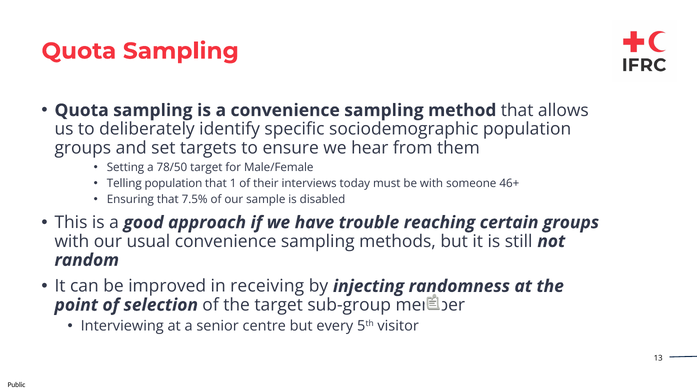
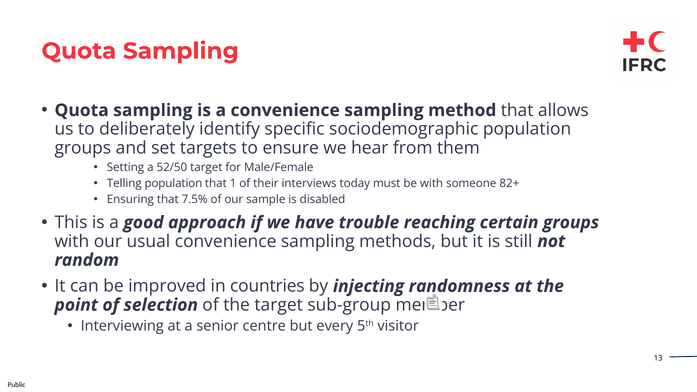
78/50: 78/50 -> 52/50
46+: 46+ -> 82+
receiving: receiving -> countries
